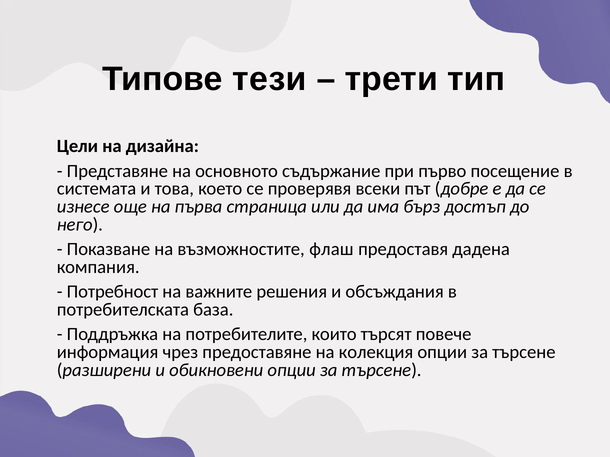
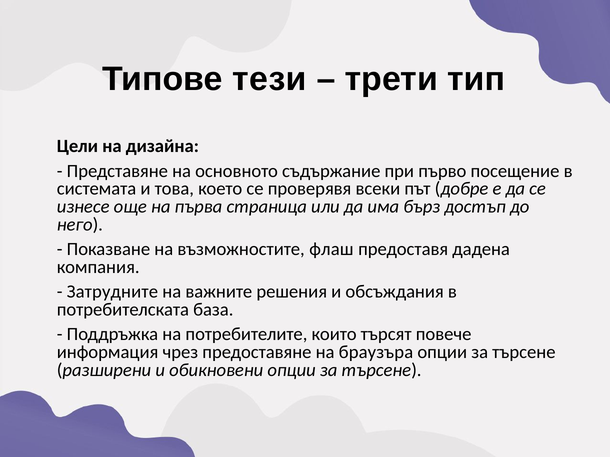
Потребност: Потребност -> Затрудните
колекция: колекция -> браузъра
